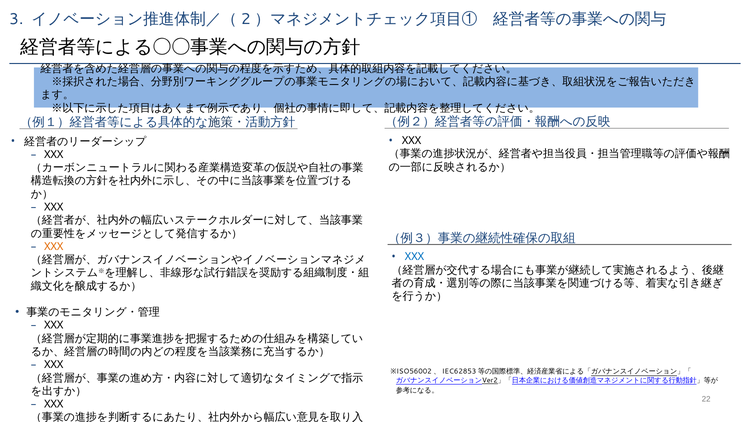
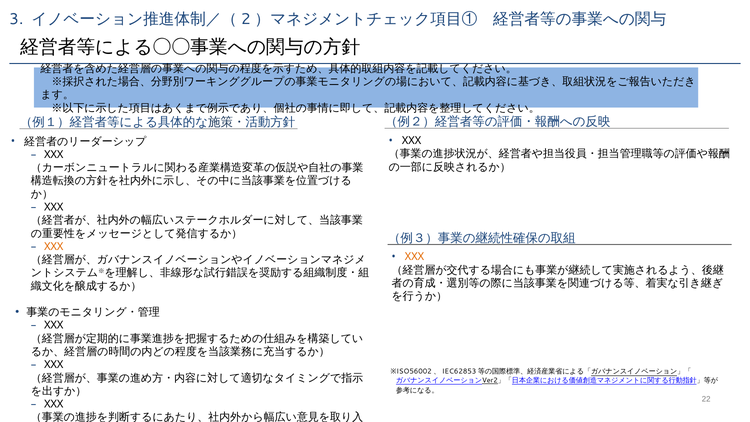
XXX at (414, 257) colour: blue -> orange
